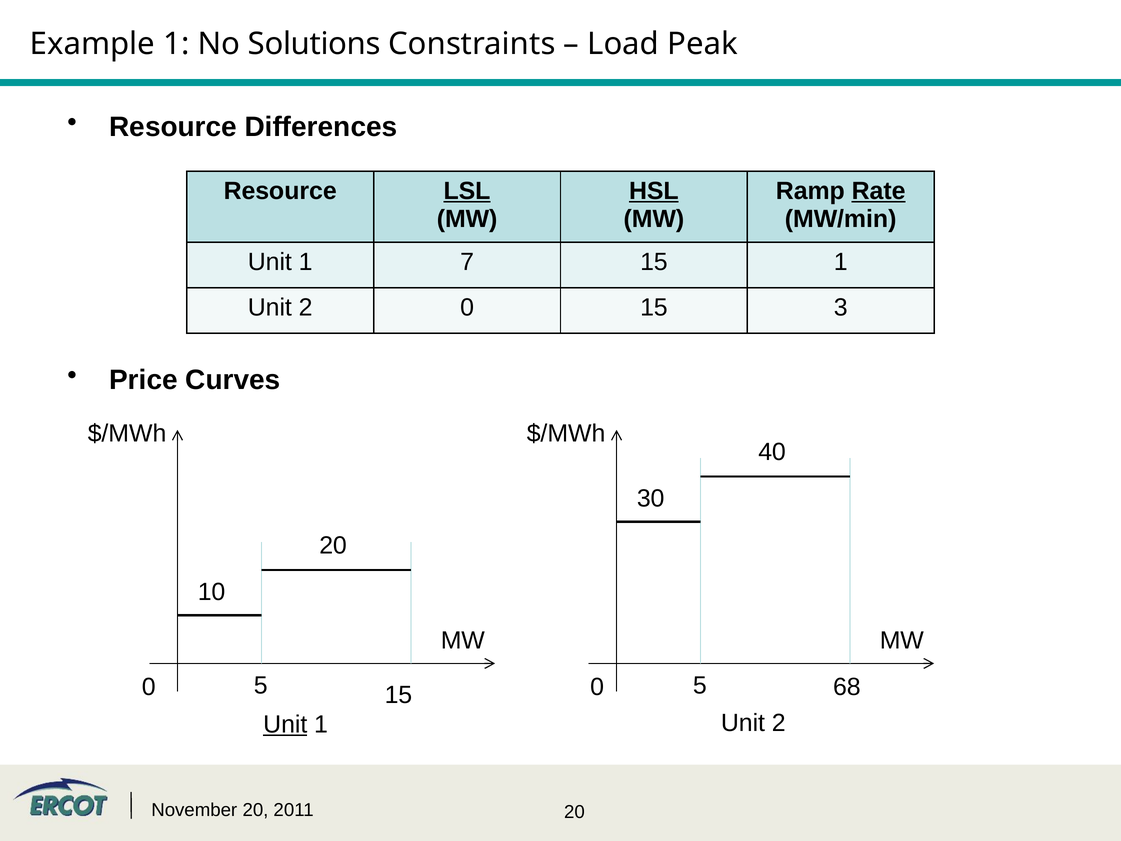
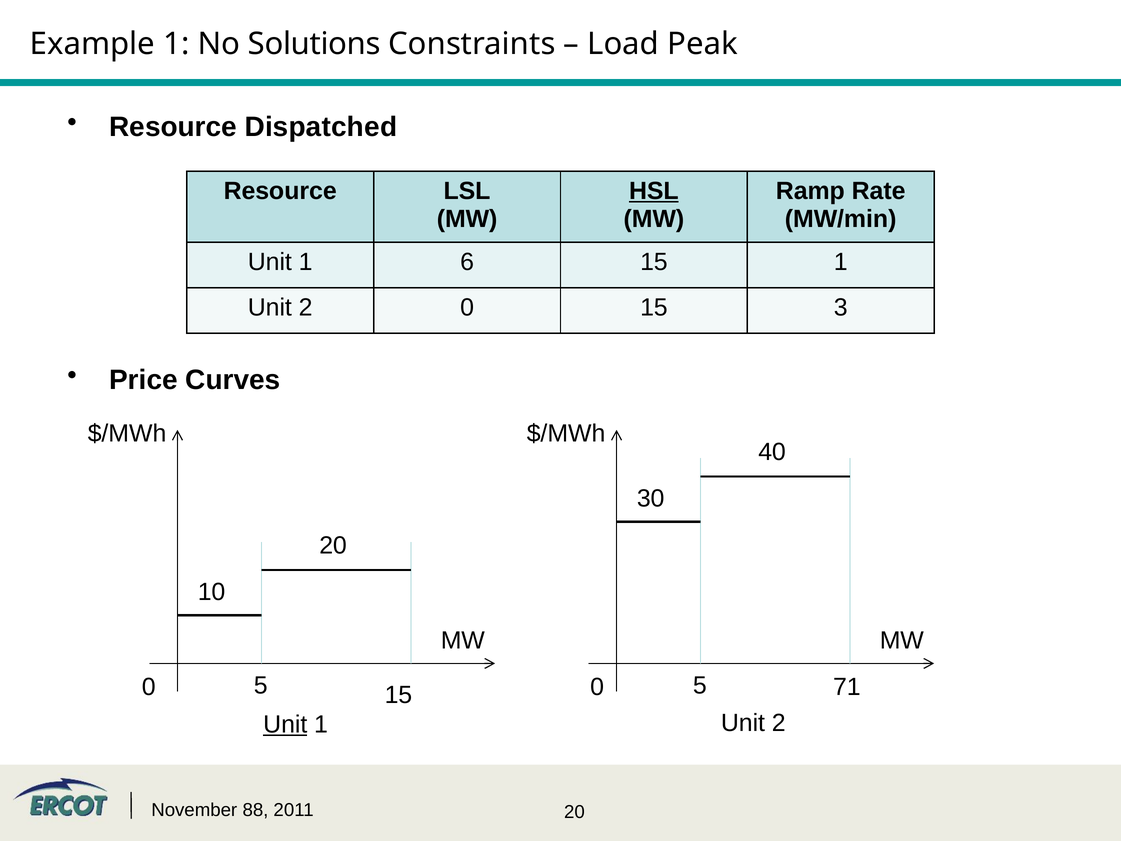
Differences: Differences -> Dispatched
LSL underline: present -> none
Rate underline: present -> none
7: 7 -> 6
68: 68 -> 71
November 20: 20 -> 88
